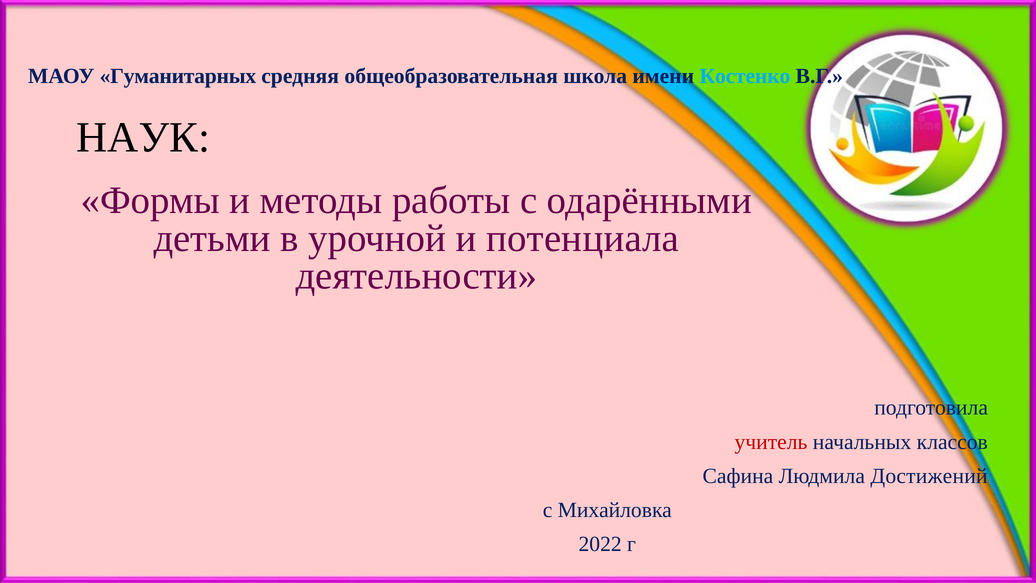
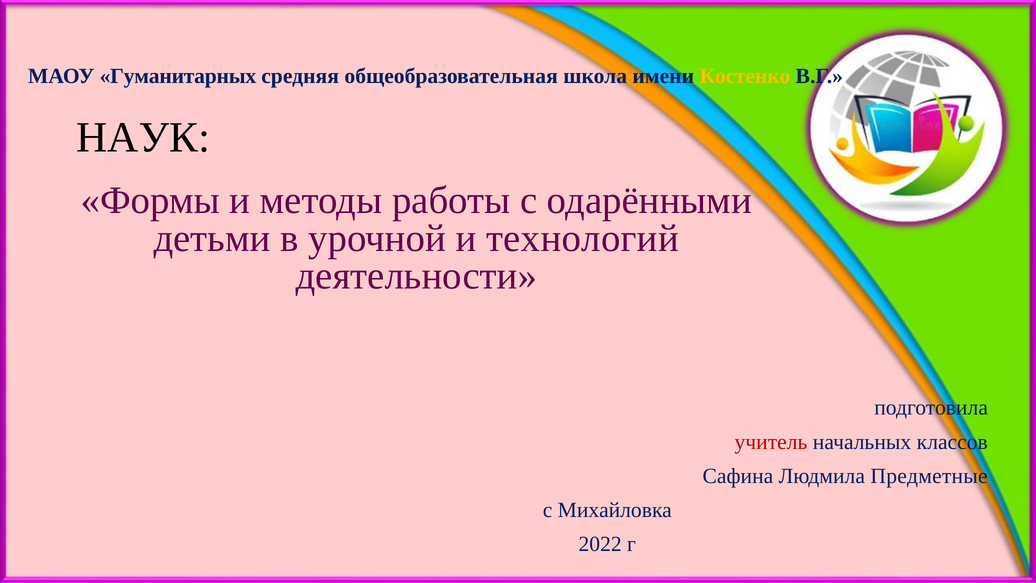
Костенко colour: light blue -> yellow
потенциала: потенциала -> технологий
Достижений: Достижений -> Предметные
